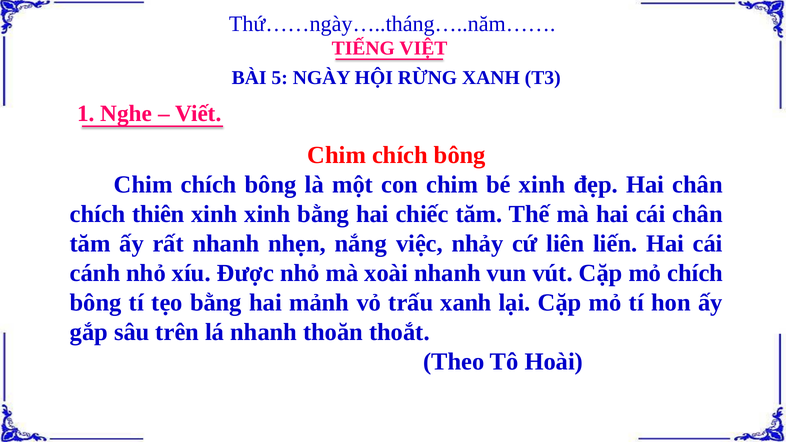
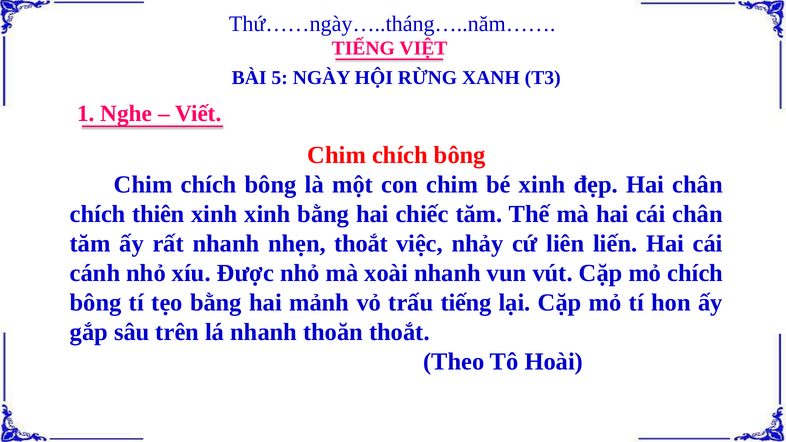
nhẹn nắng: nắng -> thoắt
trấu xanh: xanh -> tiếng
